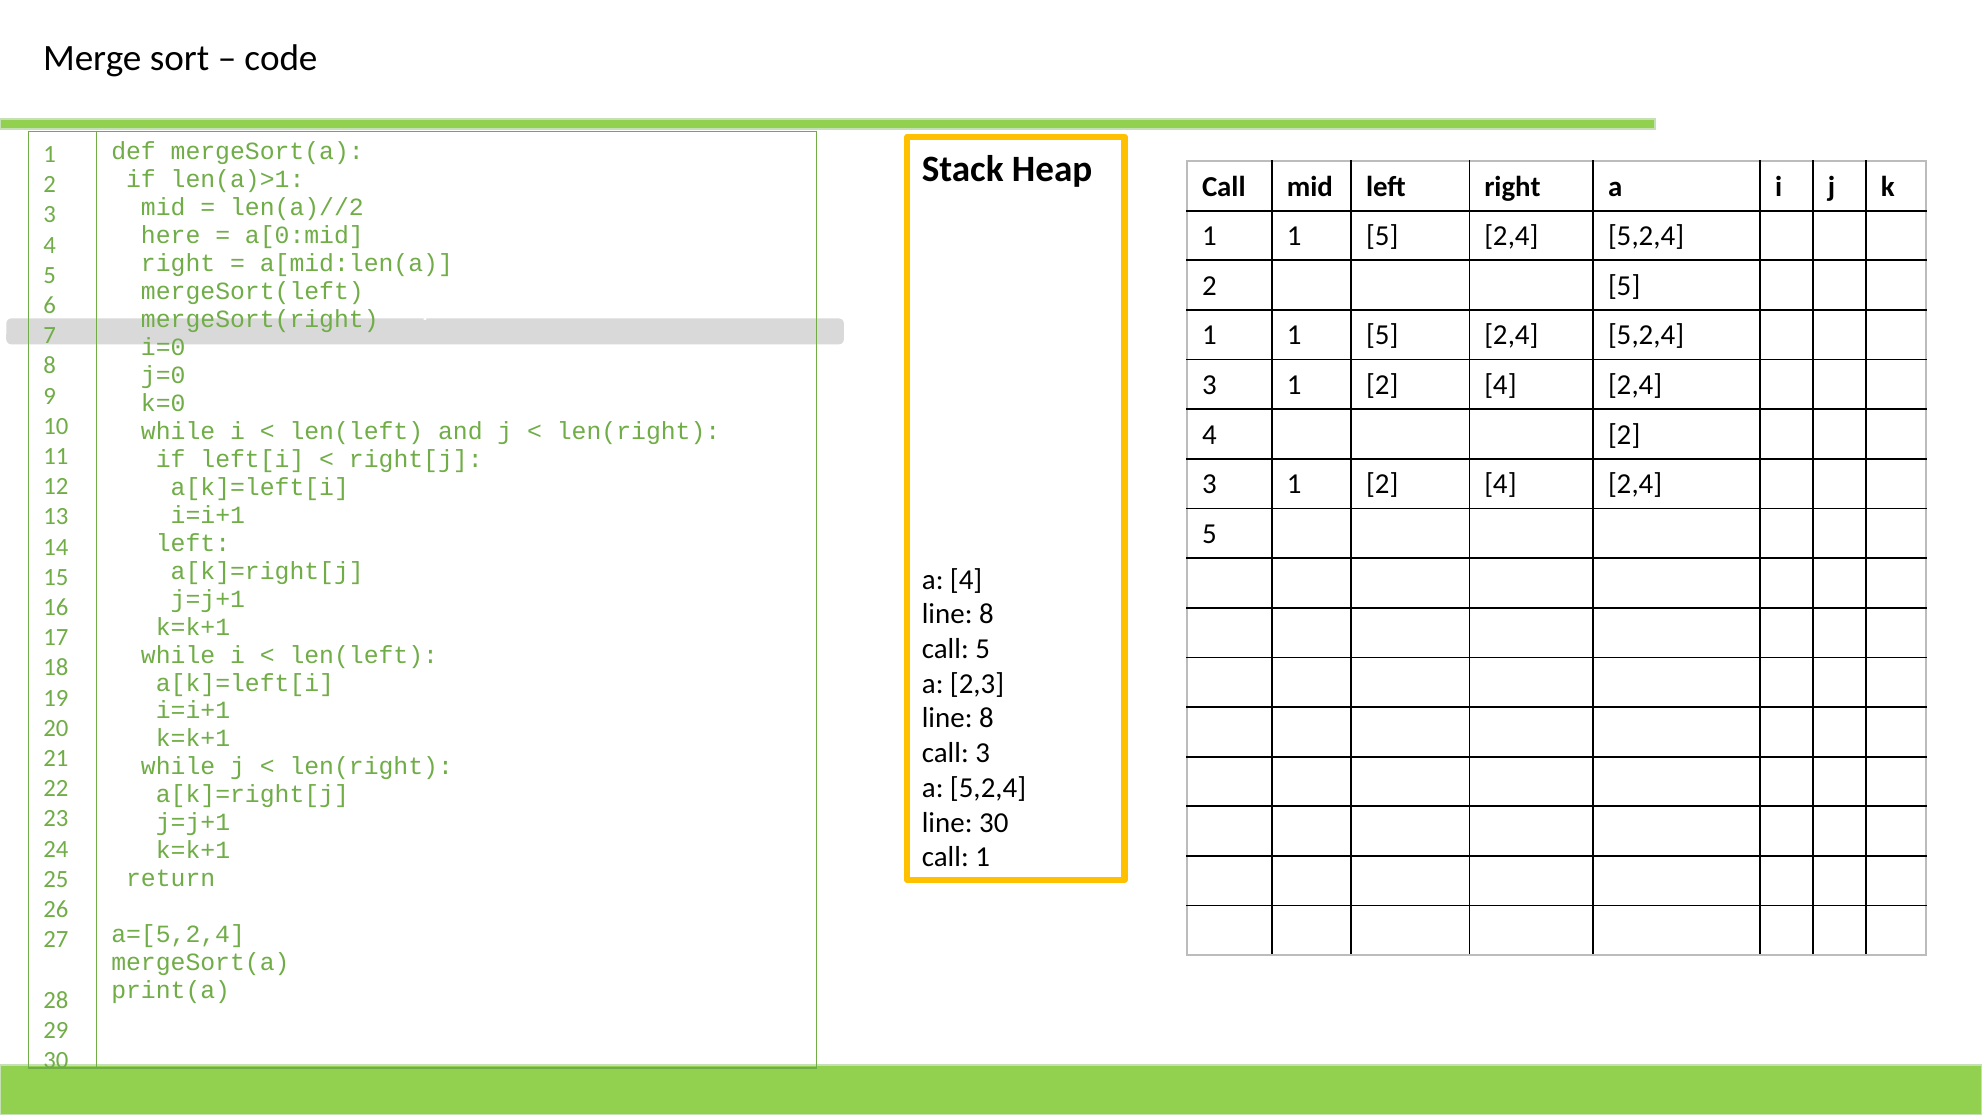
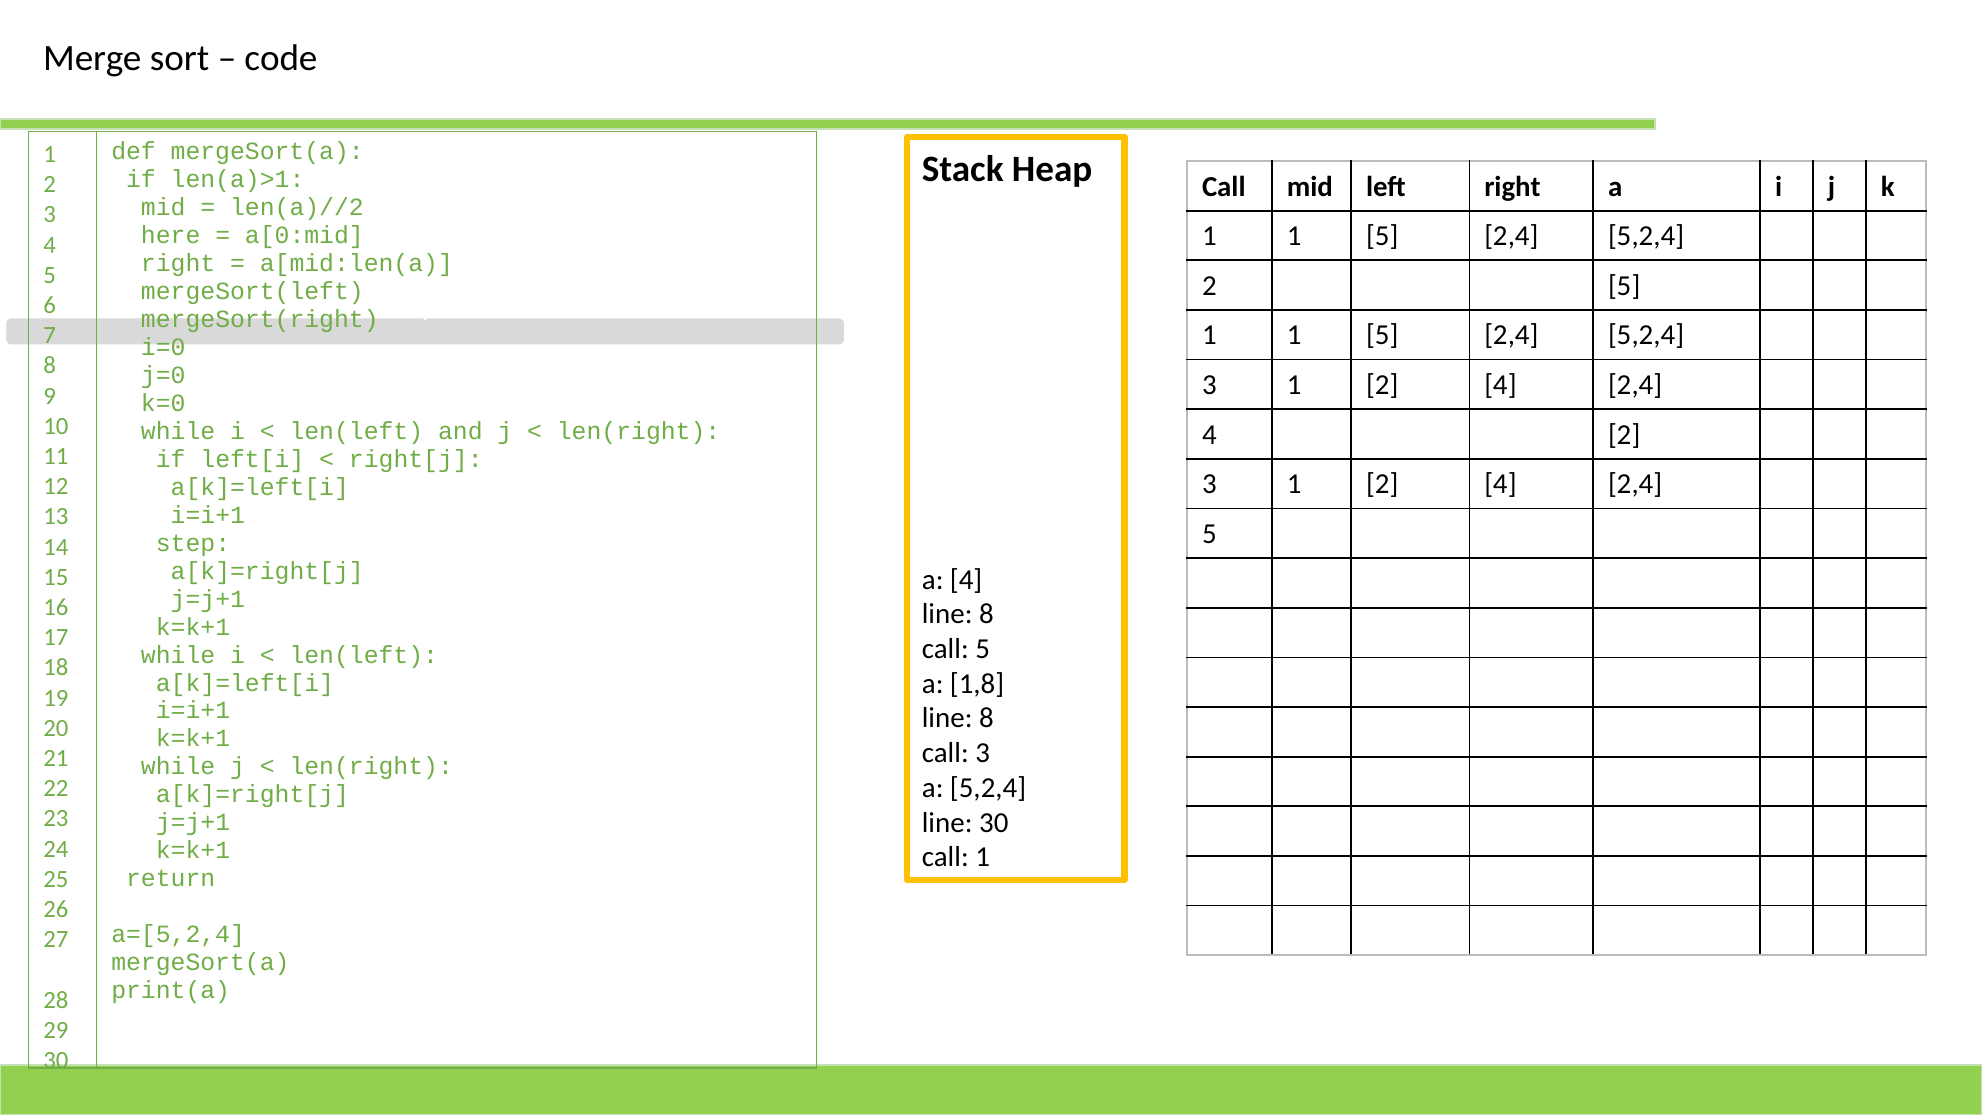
left at (193, 543): left -> step
2,3: 2,3 -> 1,8
